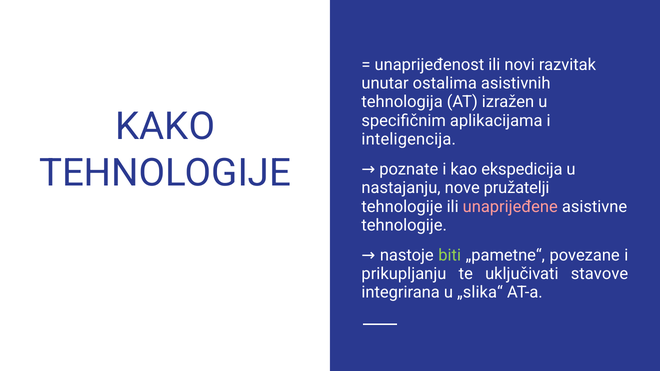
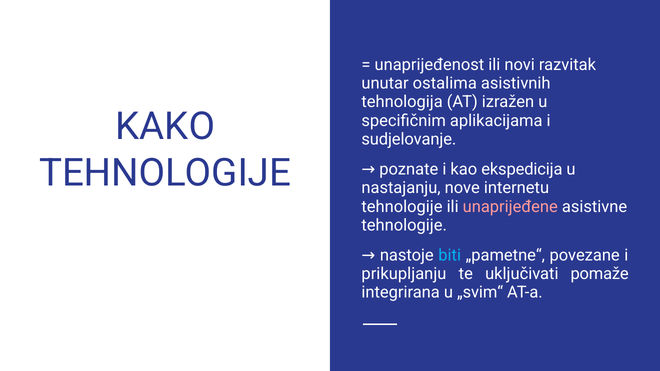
inteligencija: inteligencija -> sudjelovanje
pružatelji: pružatelji -> internetu
biti colour: light green -> light blue
stavove: stavove -> pomaže
„slika“: „slika“ -> „svim“
